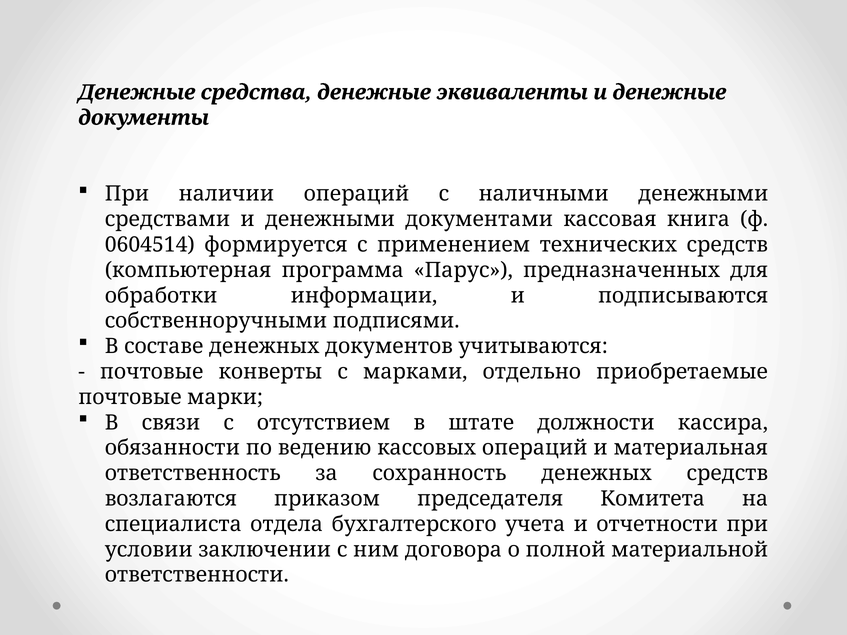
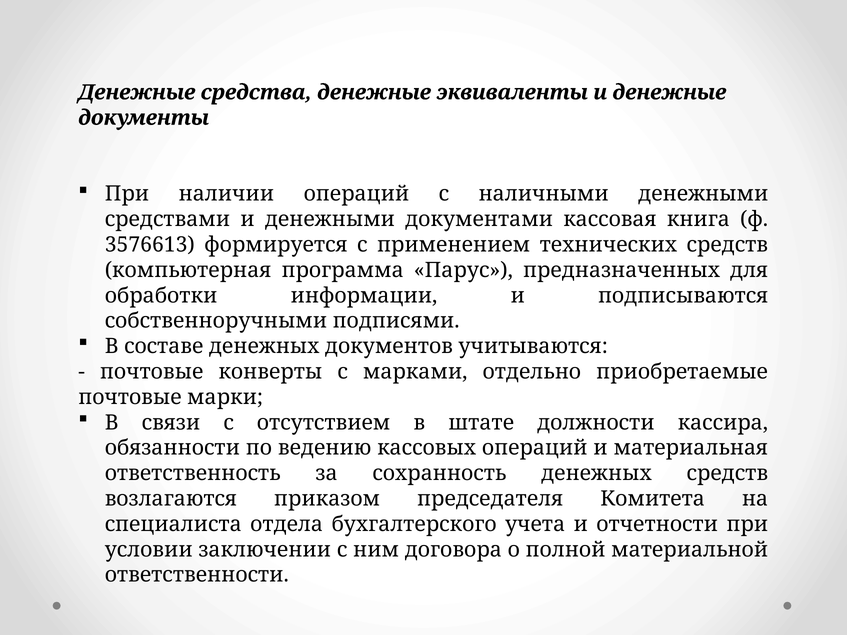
0604514: 0604514 -> 3576613
